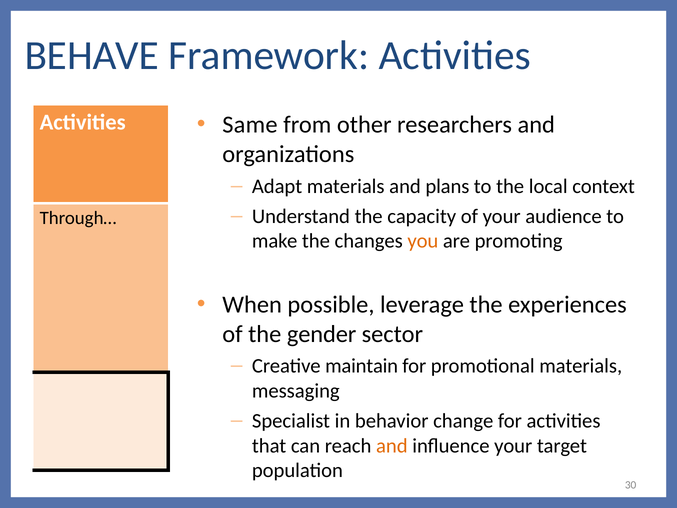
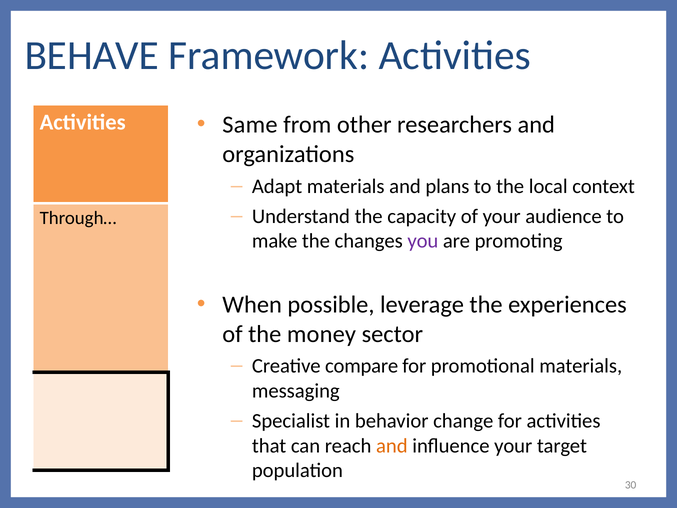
you colour: orange -> purple
gender: gender -> money
maintain: maintain -> compare
